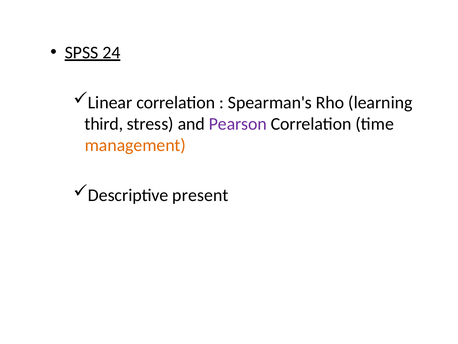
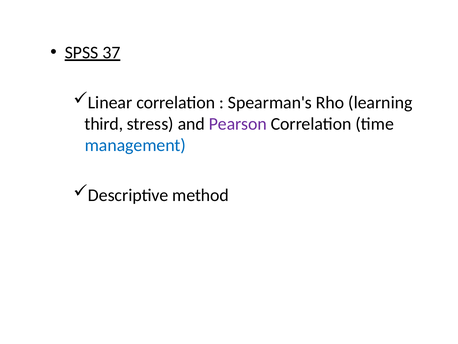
24: 24 -> 37
management colour: orange -> blue
present: present -> method
